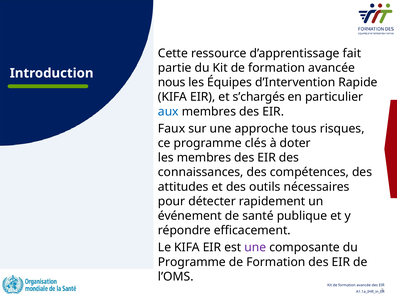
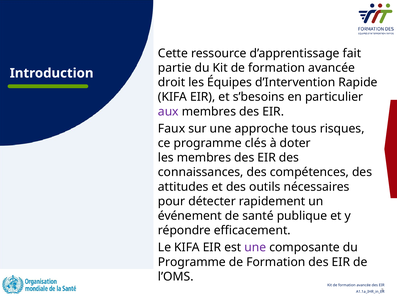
nous: nous -> droit
s’chargés: s’chargés -> s’besoins
aux colour: blue -> purple
